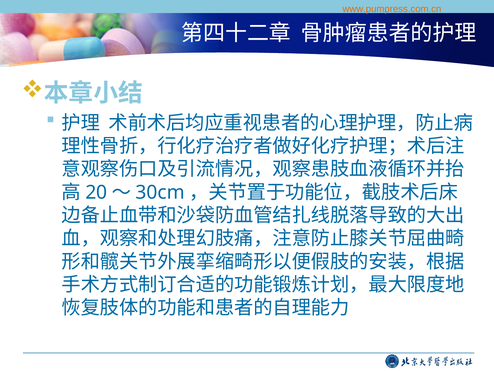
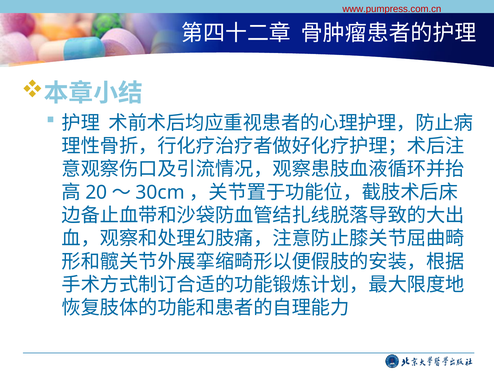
www.pumpress.com.cn colour: orange -> red
